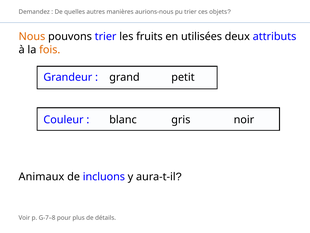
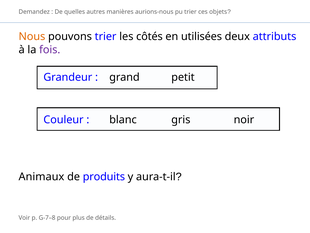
fruits: fruits -> côtés
fois colour: orange -> purple
incluons: incluons -> produits
